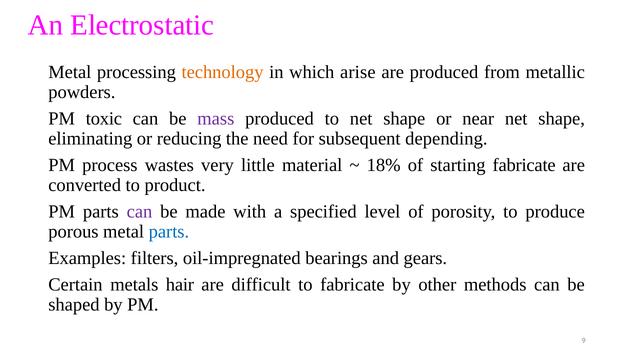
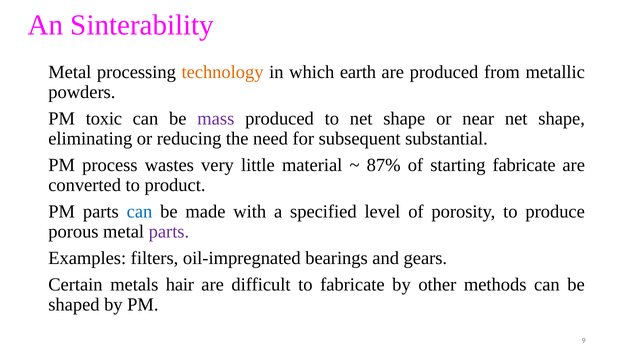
Electrostatic: Electrostatic -> Sinterability
arise: arise -> earth
depending: depending -> substantial
18%: 18% -> 87%
can at (140, 212) colour: purple -> blue
parts at (169, 231) colour: blue -> purple
